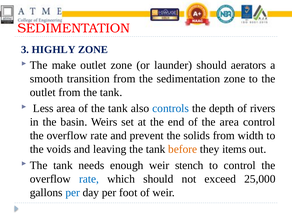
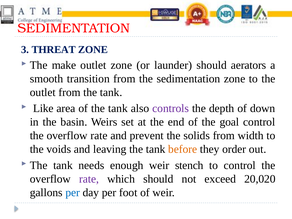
HIGHLY: HIGHLY -> THREAT
Less: Less -> Like
controls colour: blue -> purple
rivers: rivers -> down
the area: area -> goal
items: items -> order
rate at (89, 179) colour: blue -> purple
25,000: 25,000 -> 20,020
